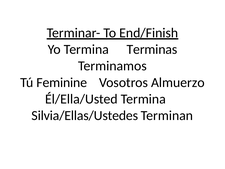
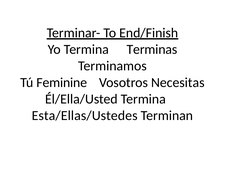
Almuerzo: Almuerzo -> Necesitas
Silvia/Ellas/Ustedes: Silvia/Ellas/Ustedes -> Esta/Ellas/Ustedes
